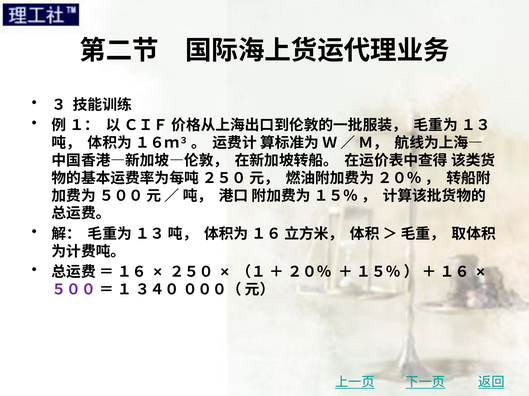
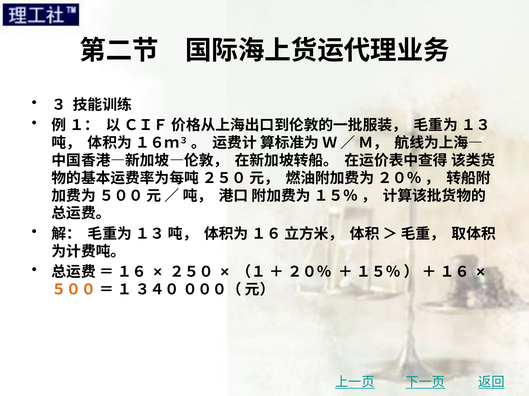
５００ at (74, 290) colour: purple -> orange
